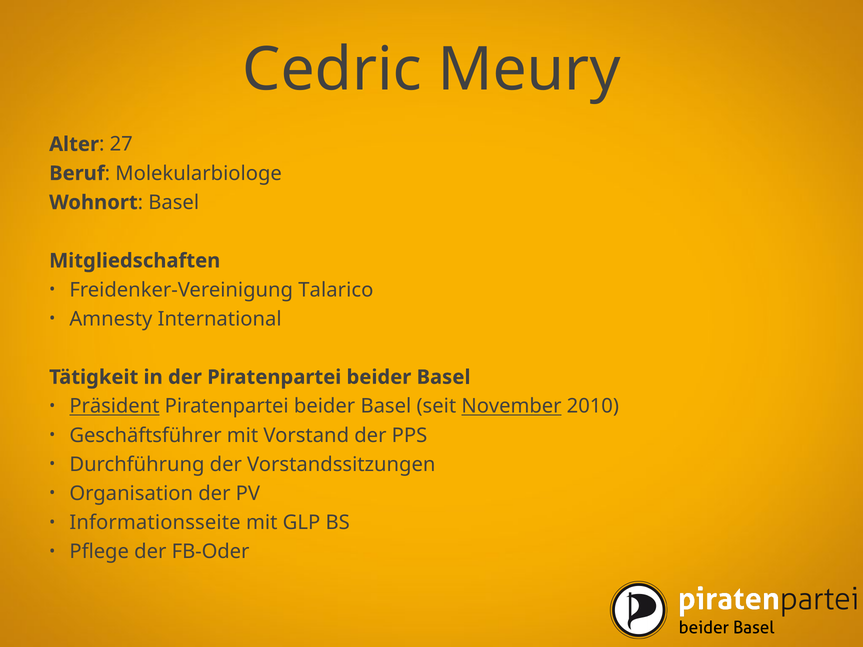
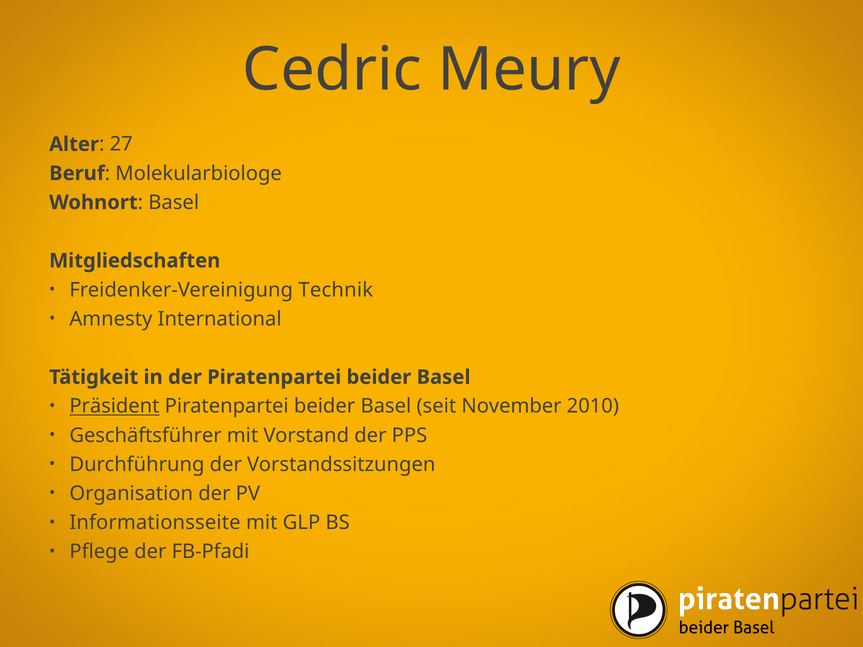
Talarico: Talarico -> Technik
November underline: present -> none
FB-Oder: FB-Oder -> FB-Pfadi
